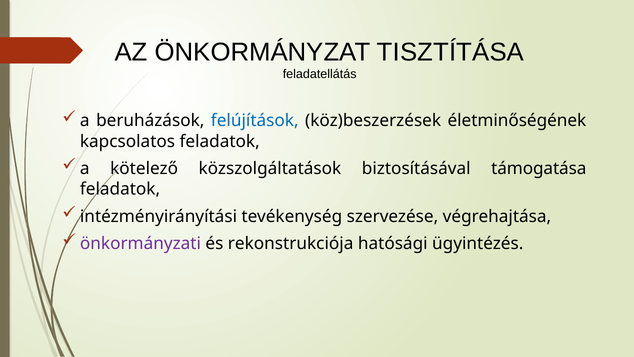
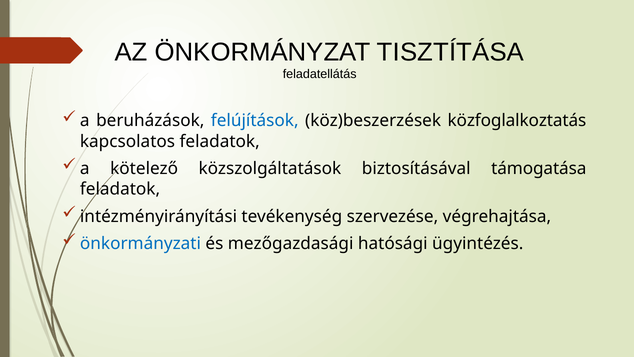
életminőségének: életminőségének -> közfoglalkoztatás
önkormányzati colour: purple -> blue
rekonstrukciója: rekonstrukciója -> mezőgazdasági
